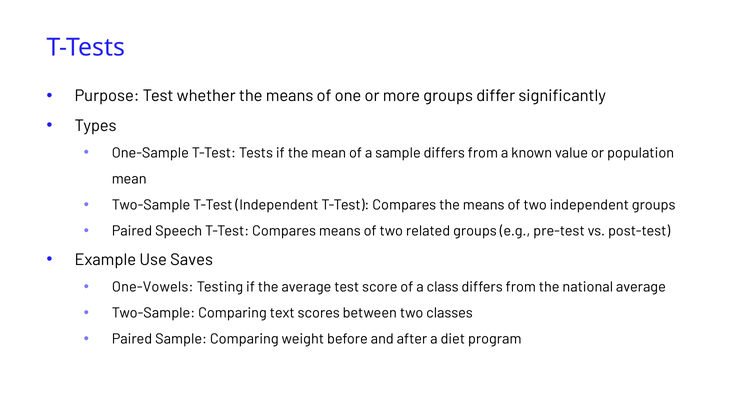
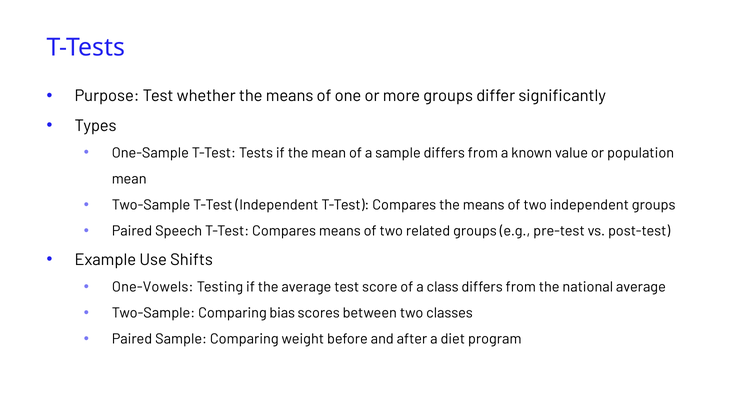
Saves: Saves -> Shifts
text: text -> bias
